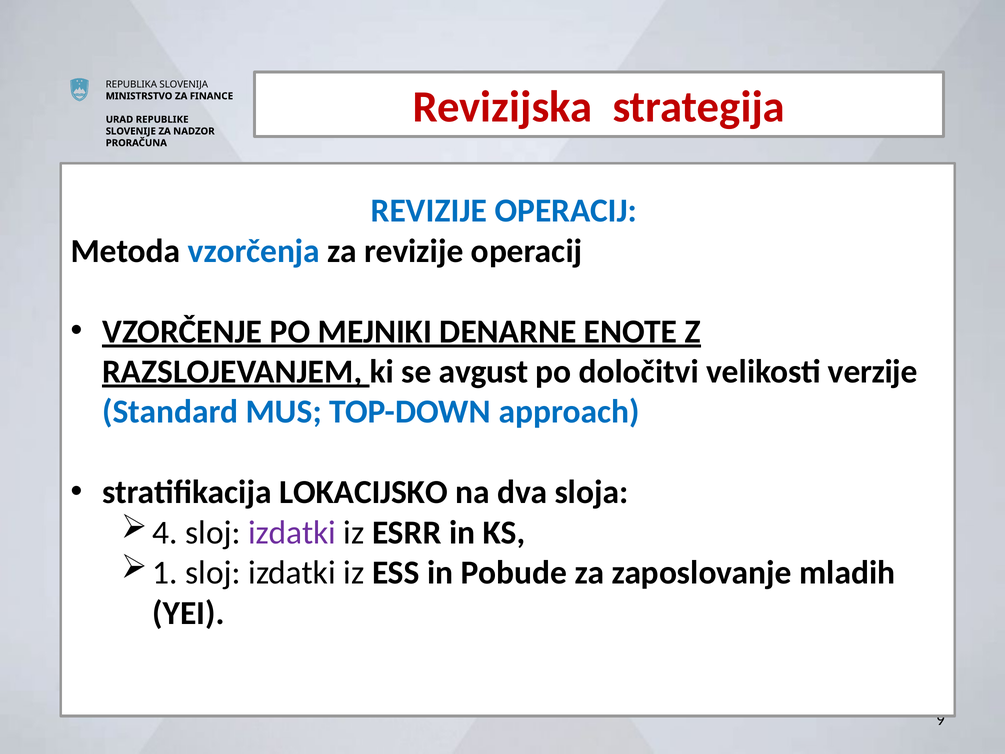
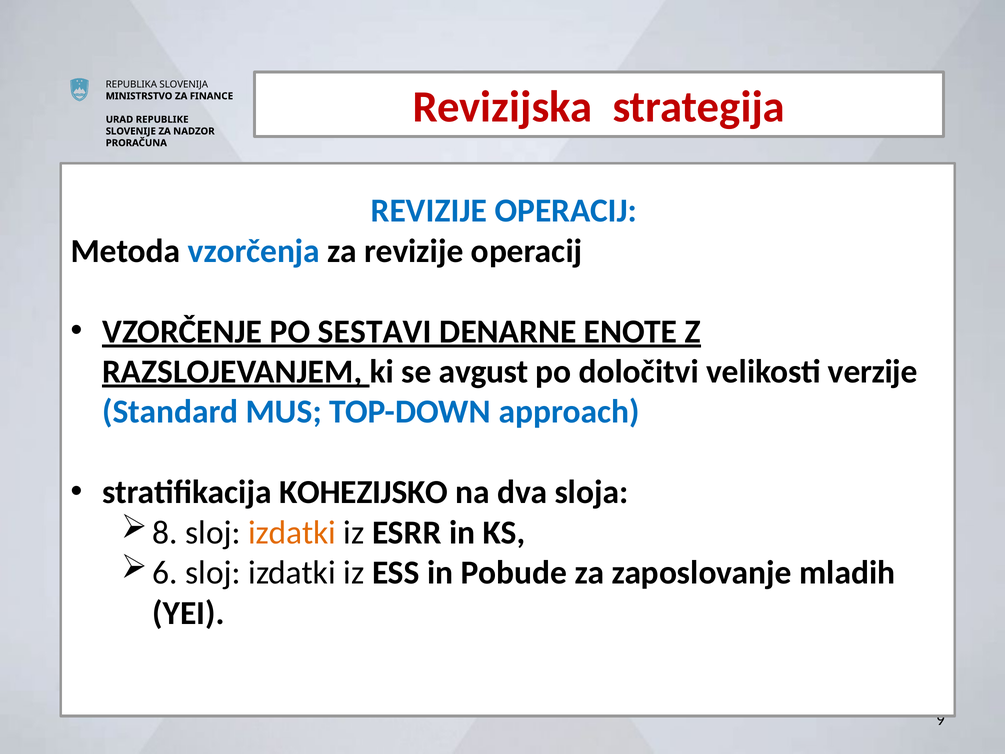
MEJNIKI: MEJNIKI -> SESTAVI
LOKACIJSKO: LOKACIJSKO -> KOHEZIJSKO
4: 4 -> 8
izdatki at (292, 532) colour: purple -> orange
1: 1 -> 6
